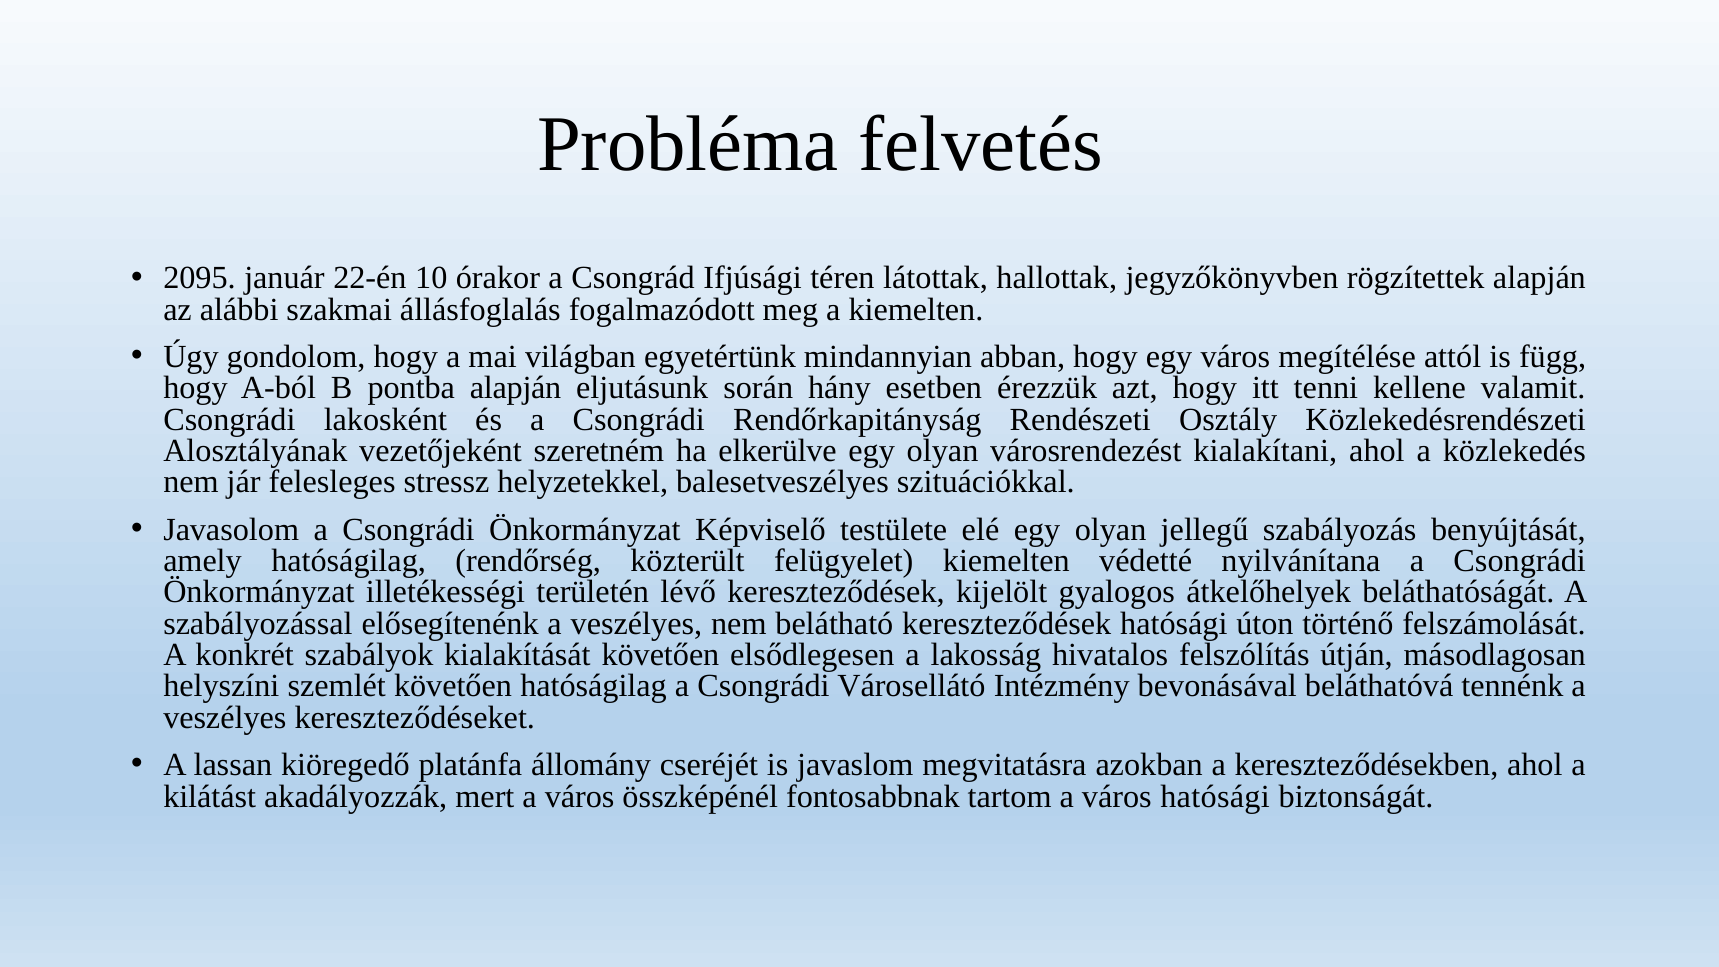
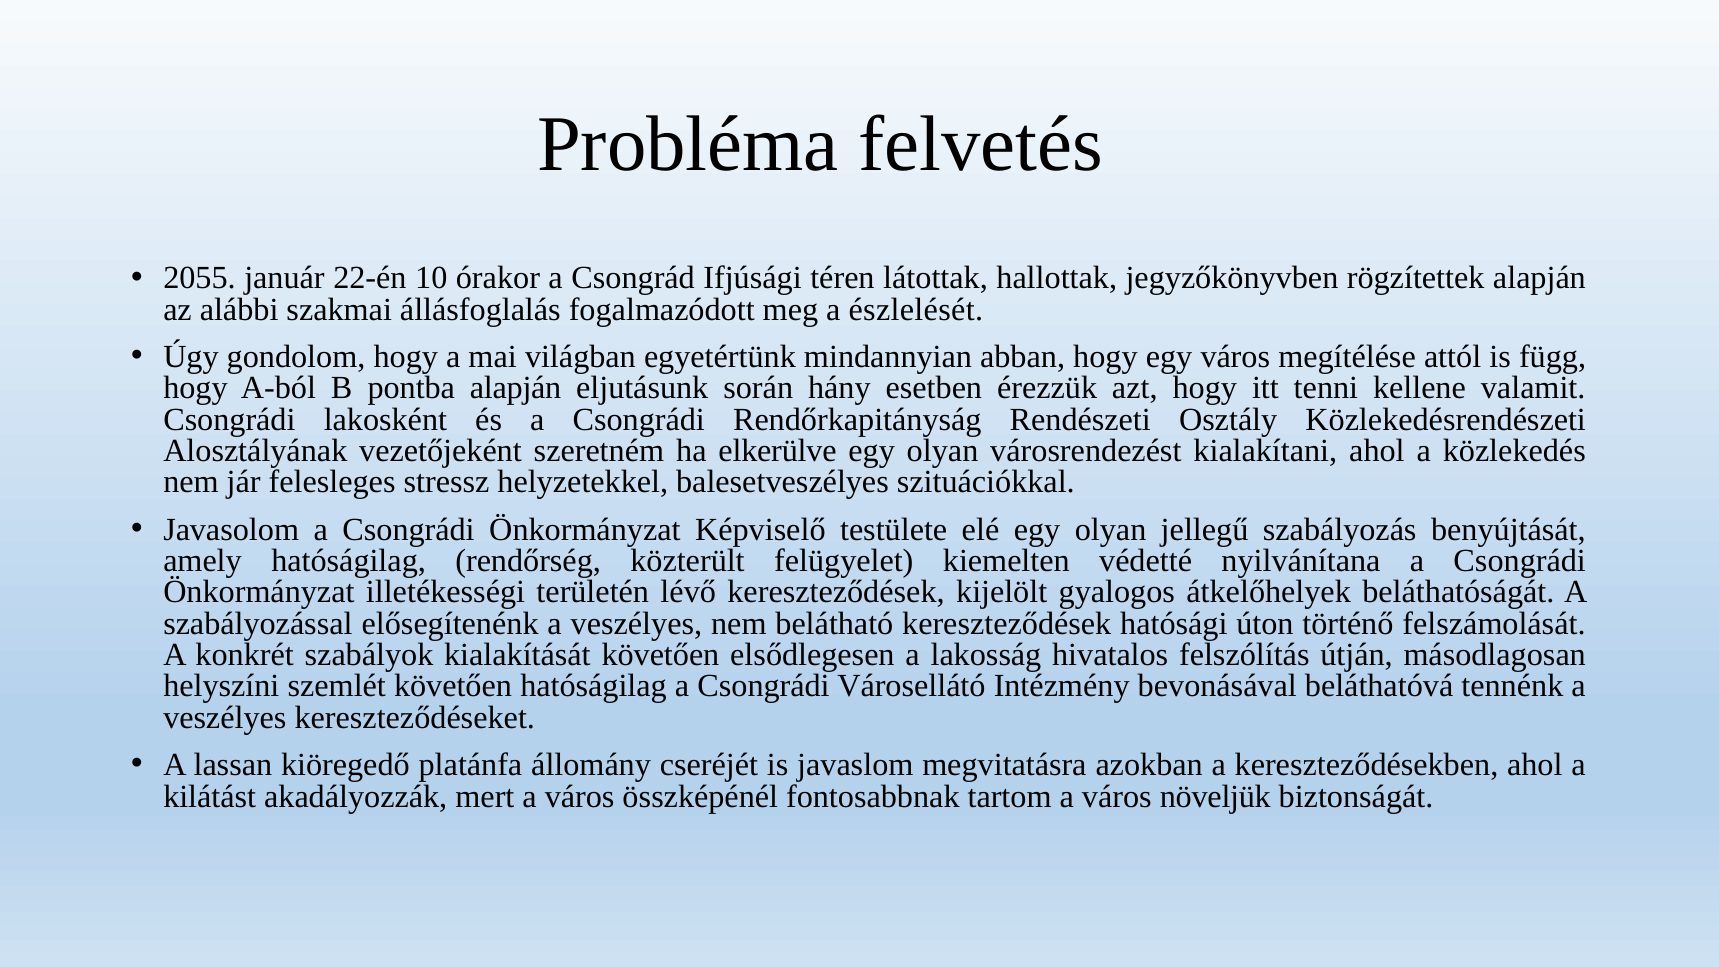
2095: 2095 -> 2055
a kiemelten: kiemelten -> észlelését
város hatósági: hatósági -> növeljük
